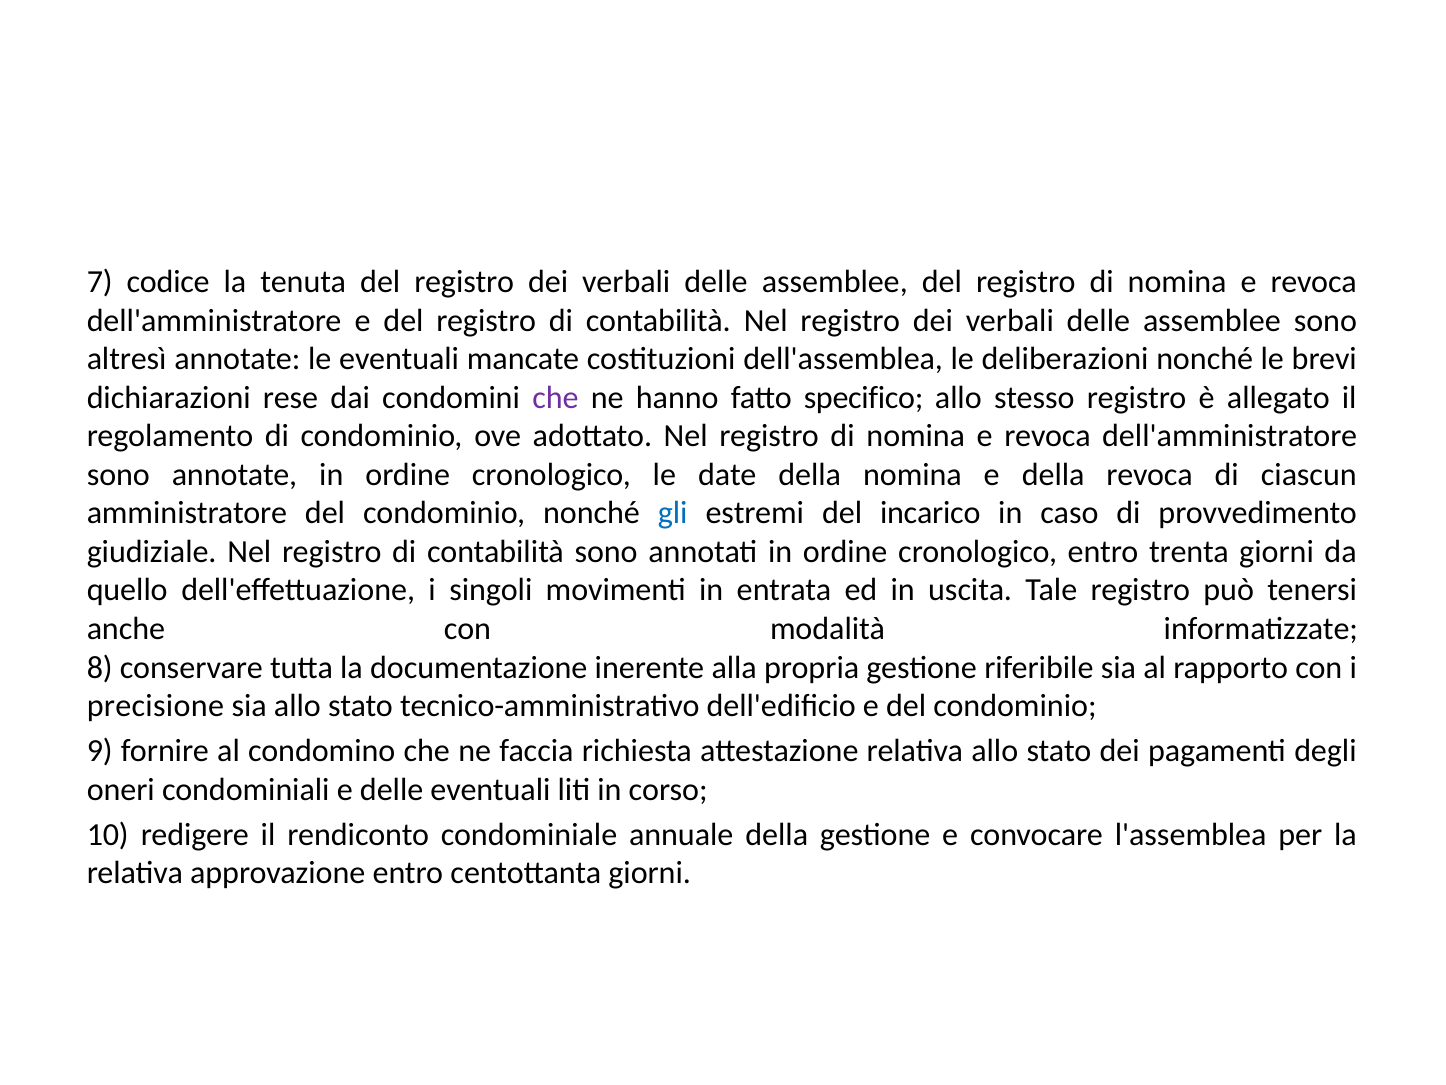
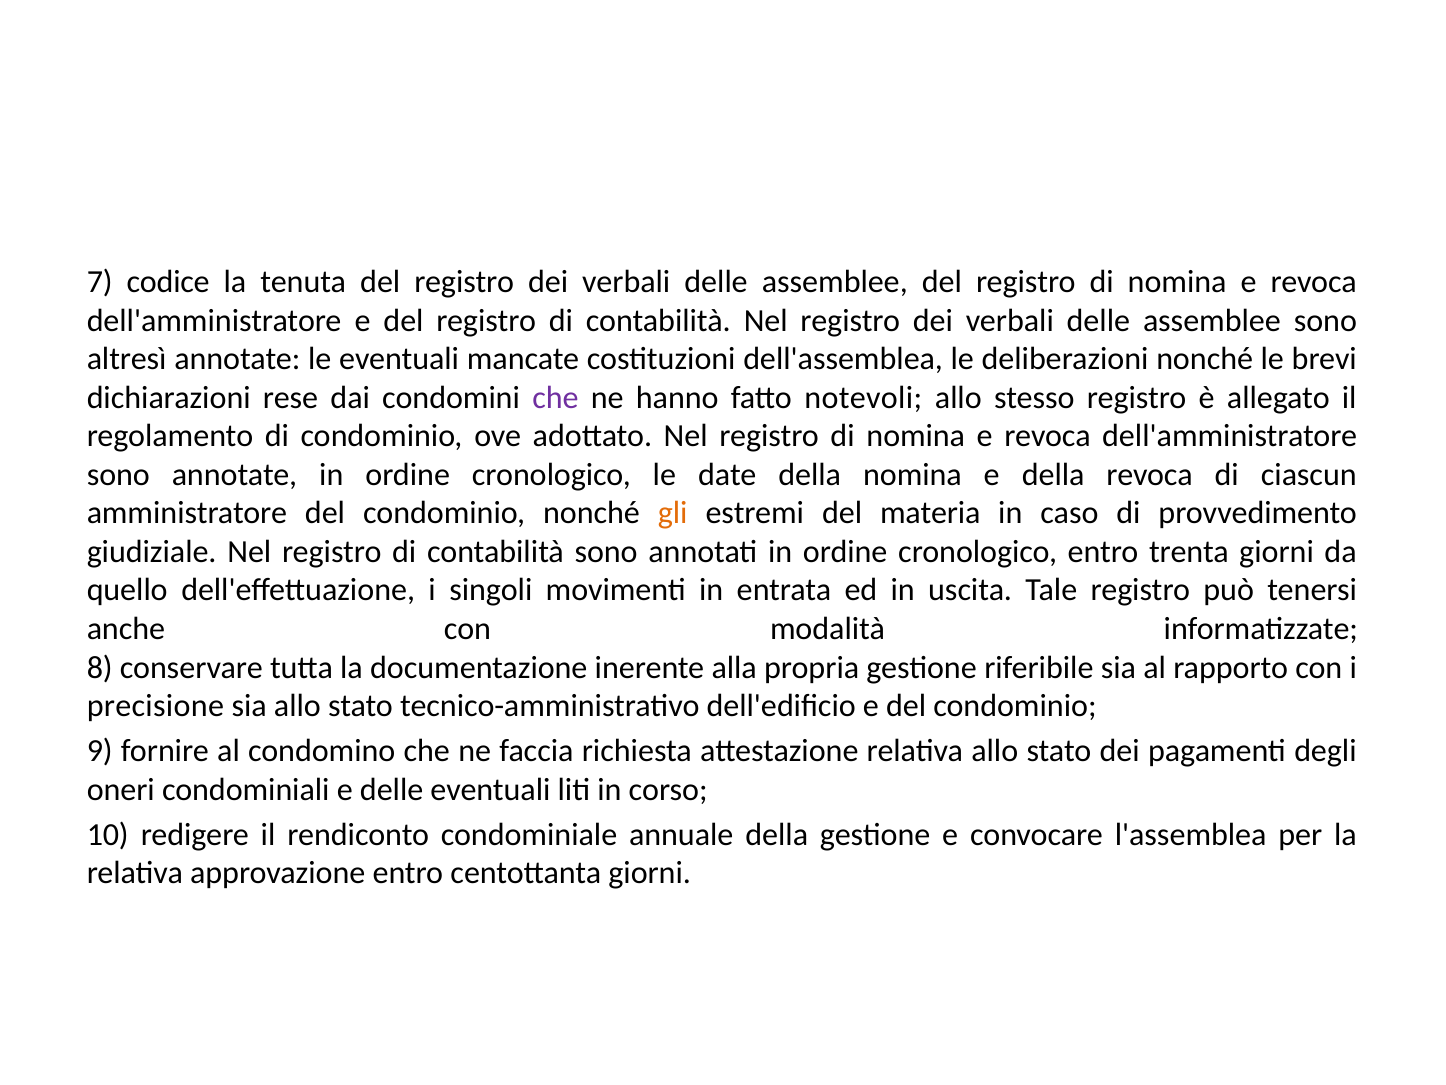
specifico: specifico -> notevoli
gli colour: blue -> orange
incarico: incarico -> materia
